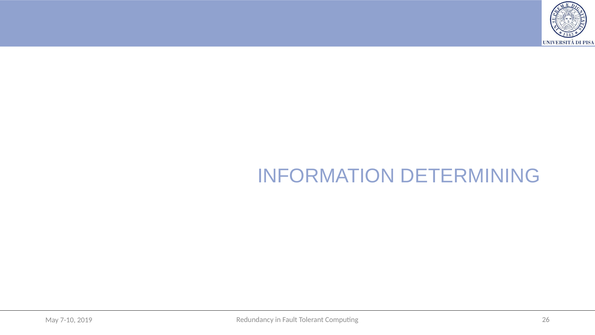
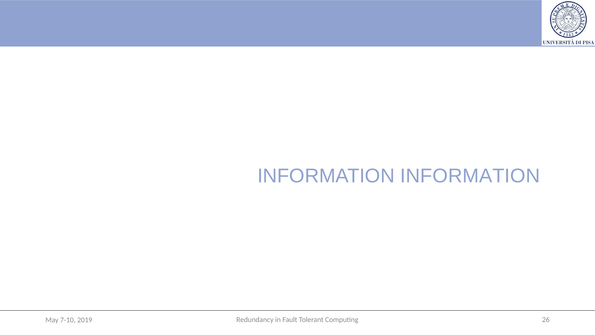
INFORMATION DETERMINING: DETERMINING -> INFORMATION
